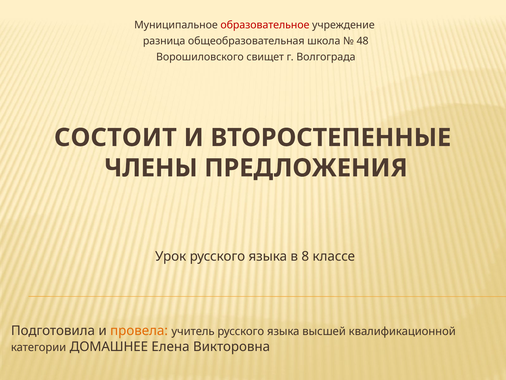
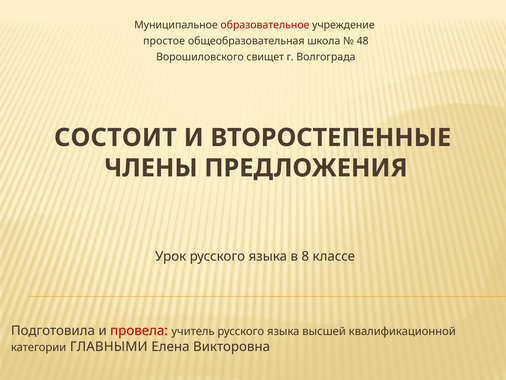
разница: разница -> простое
провела colour: orange -> red
ДОМАШНЕЕ: ДОМАШНЕЕ -> ГЛАВНЫМИ
